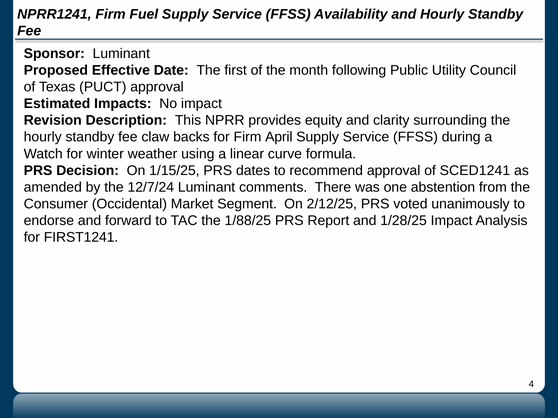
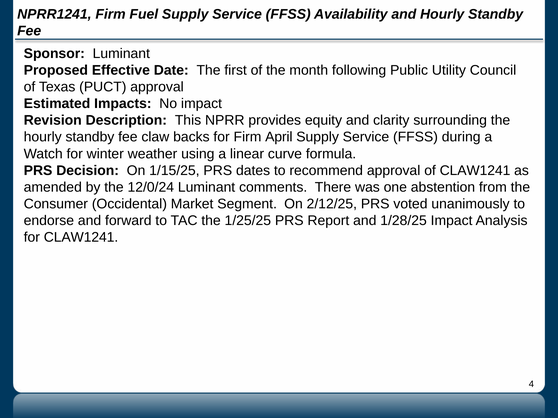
of SCED1241: SCED1241 -> CLAW1241
12/7/24: 12/7/24 -> 12/0/24
1/88/25: 1/88/25 -> 1/25/25
for FIRST1241: FIRST1241 -> CLAW1241
